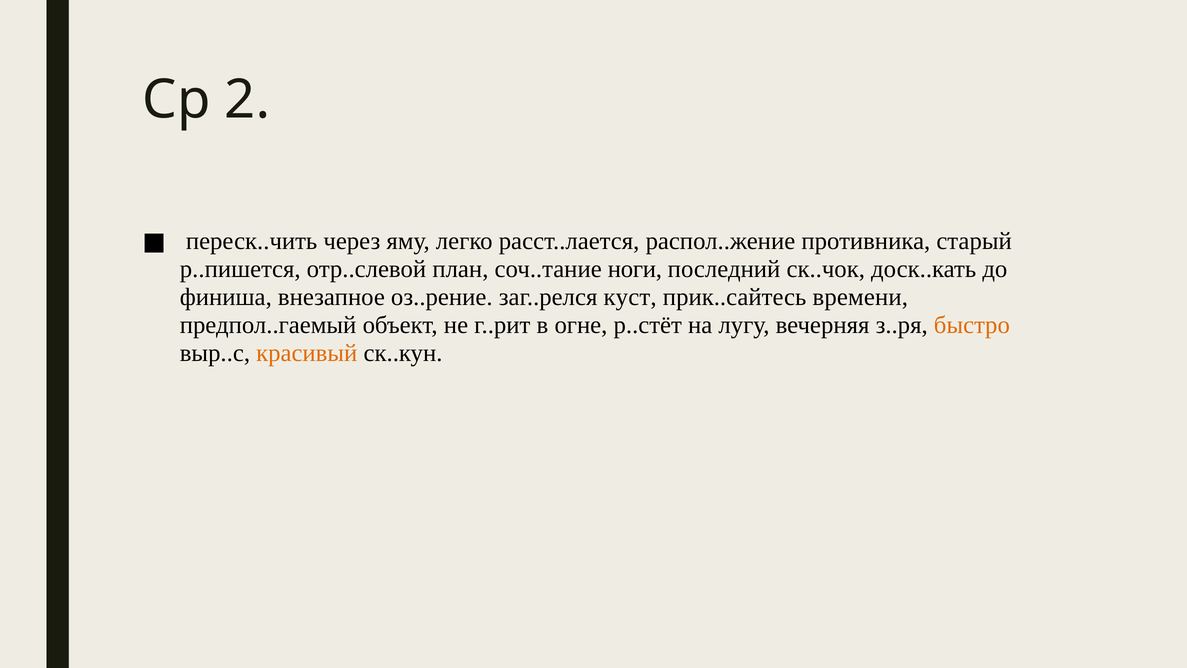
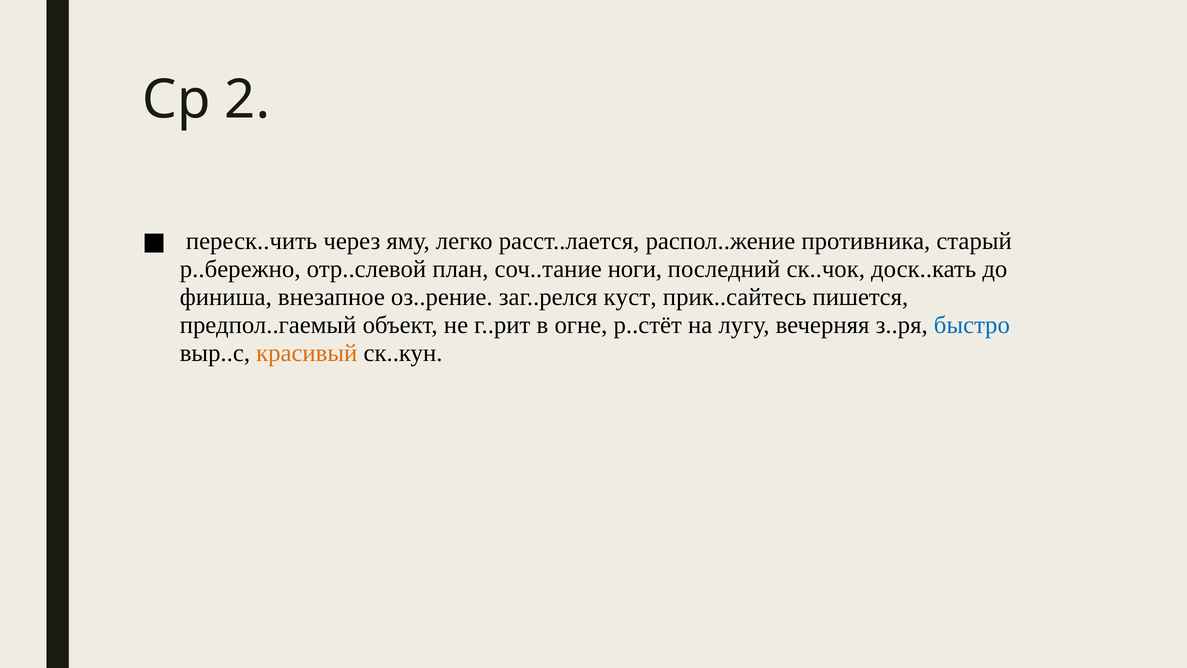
р..пишется: р..пишется -> р..бережно
времени: времени -> пишется
быстро colour: orange -> blue
